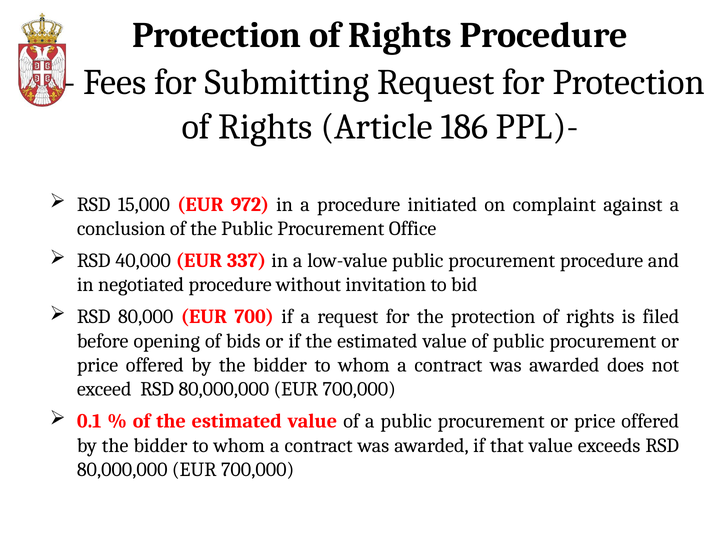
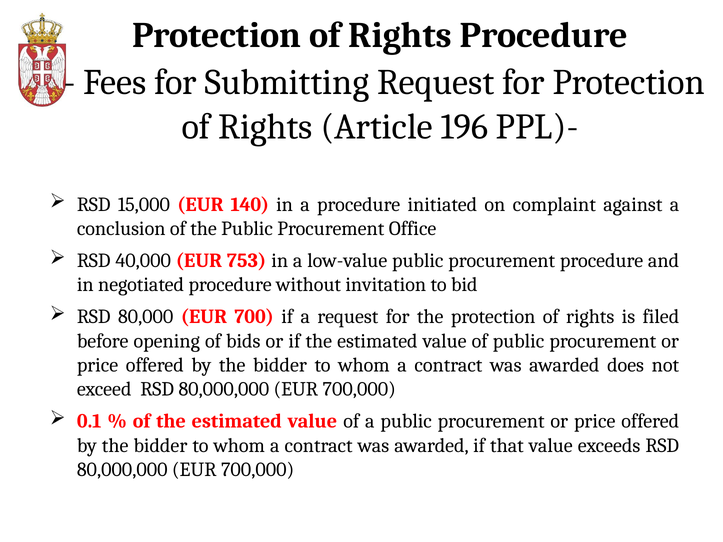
186: 186 -> 196
972: 972 -> 140
337: 337 -> 753
